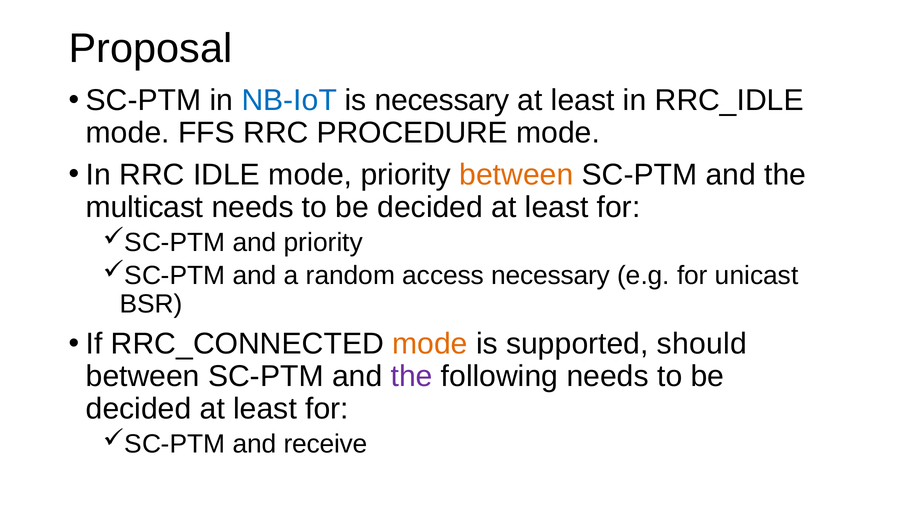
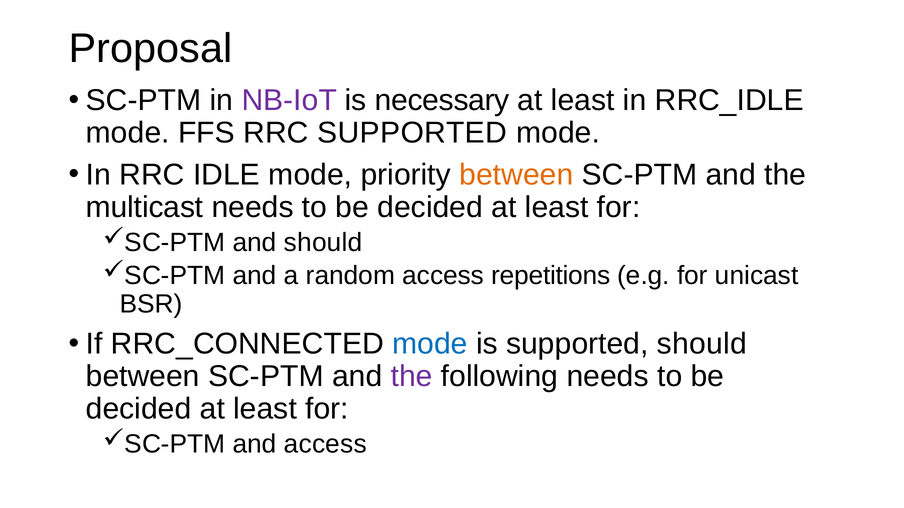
NB-IoT colour: blue -> purple
RRC PROCEDURE: PROCEDURE -> SUPPORTED
and priority: priority -> should
access necessary: necessary -> repetitions
mode at (430, 344) colour: orange -> blue
and receive: receive -> access
